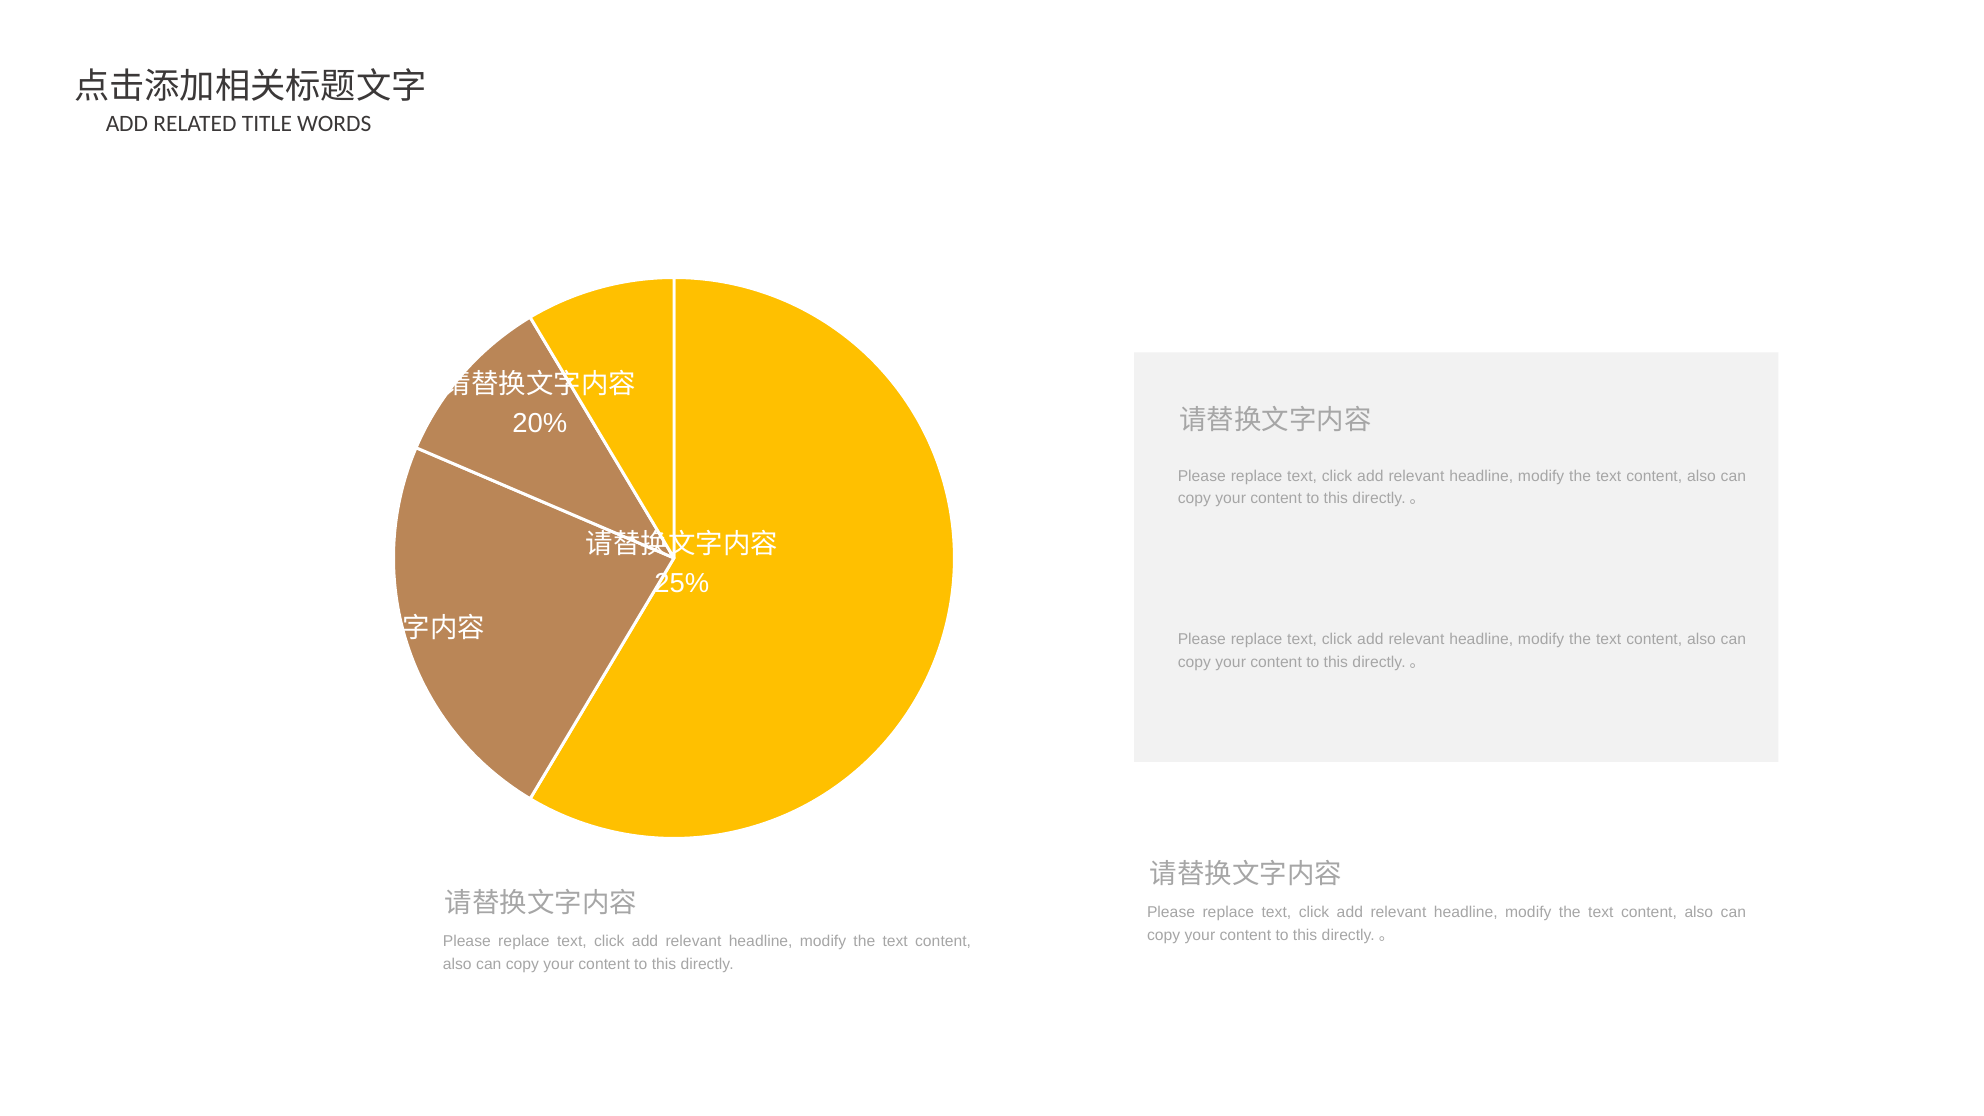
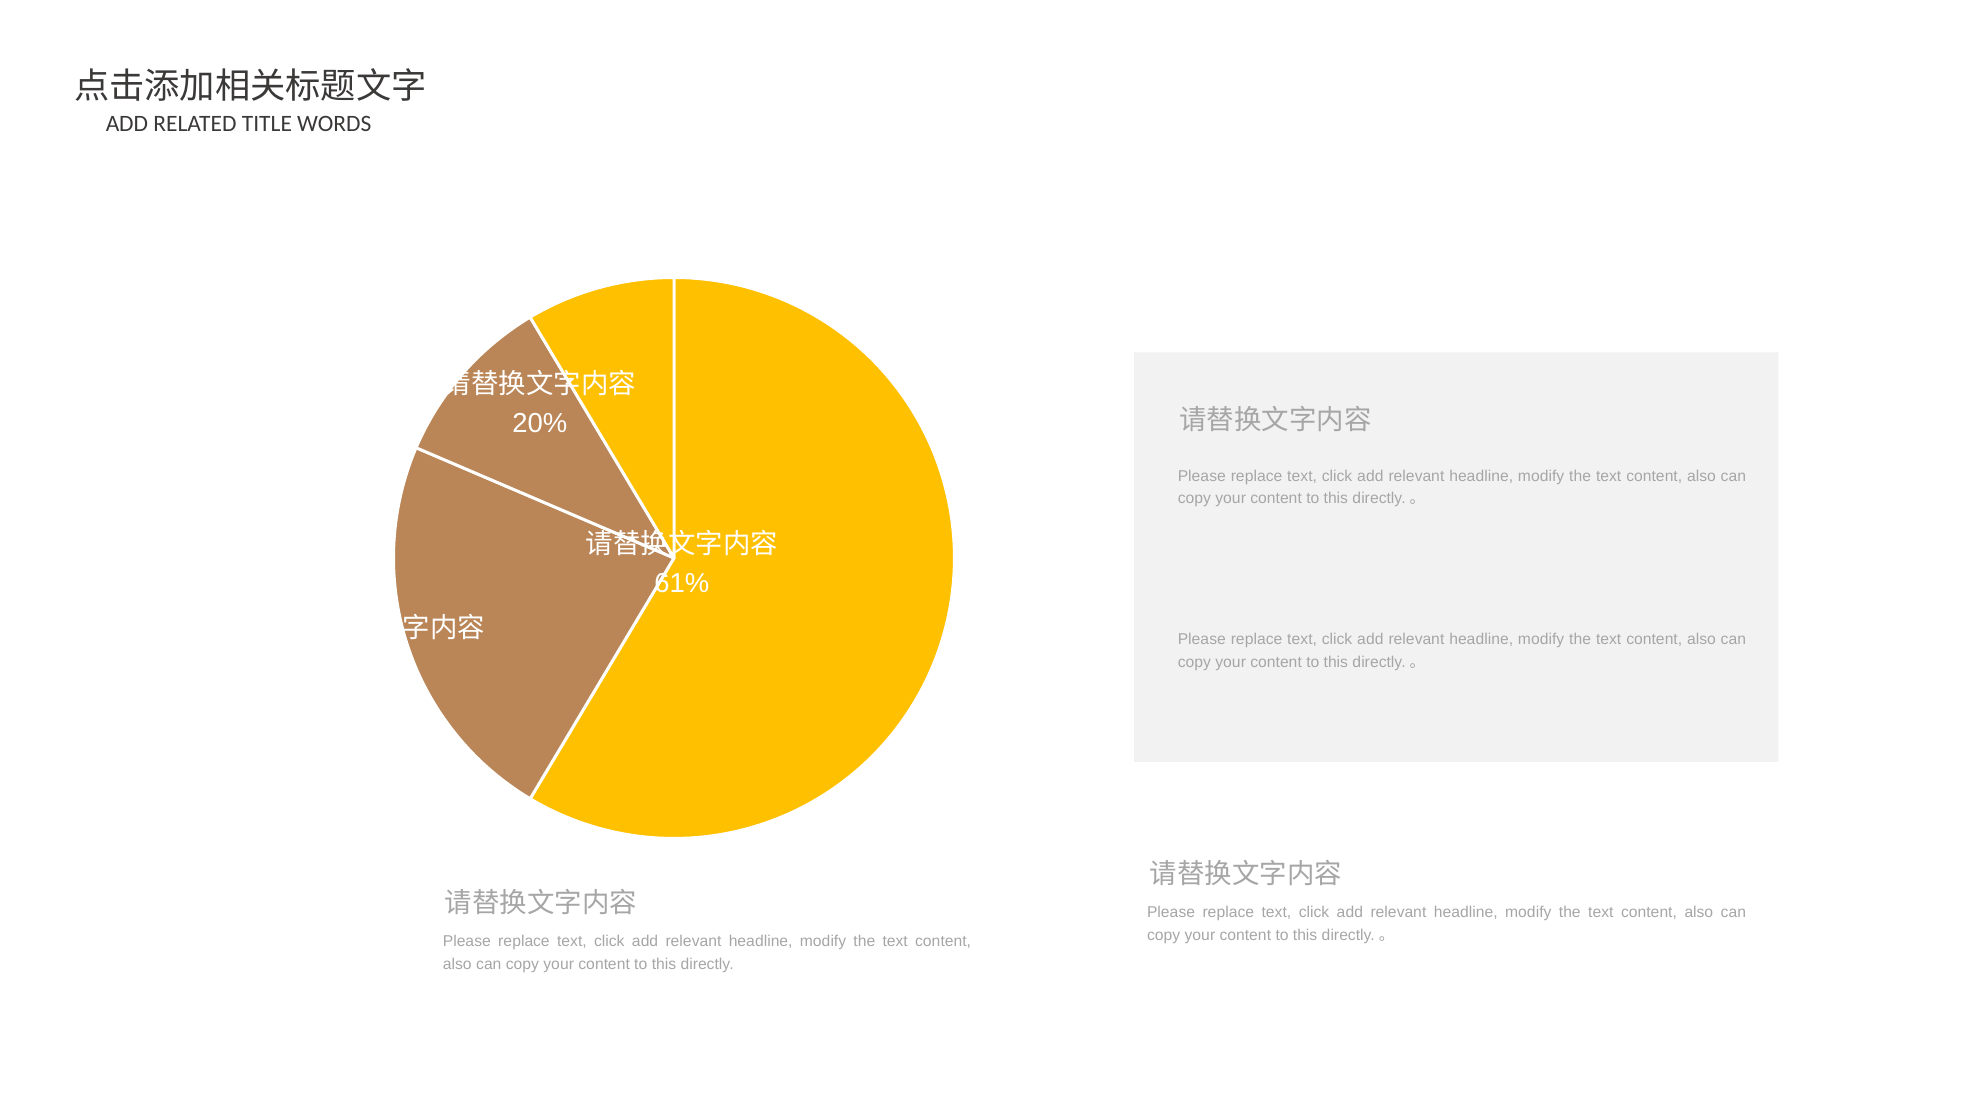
25%: 25% -> 61%
